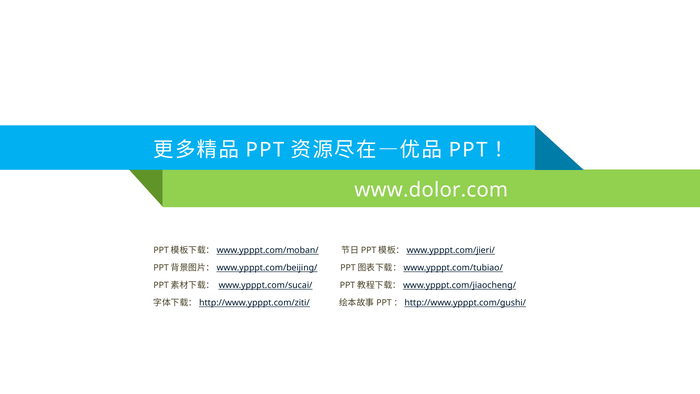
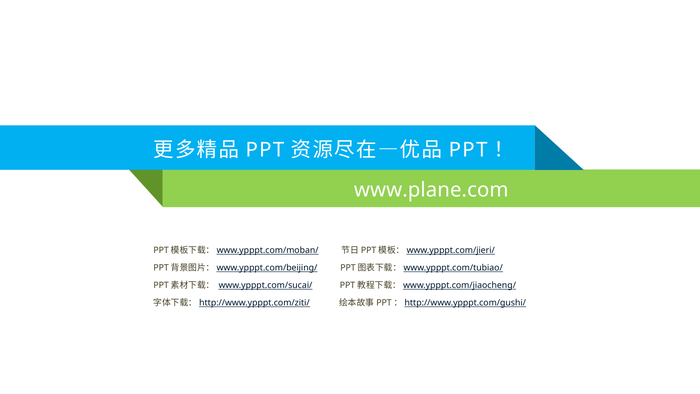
www.dolor.com: www.dolor.com -> www.plane.com
